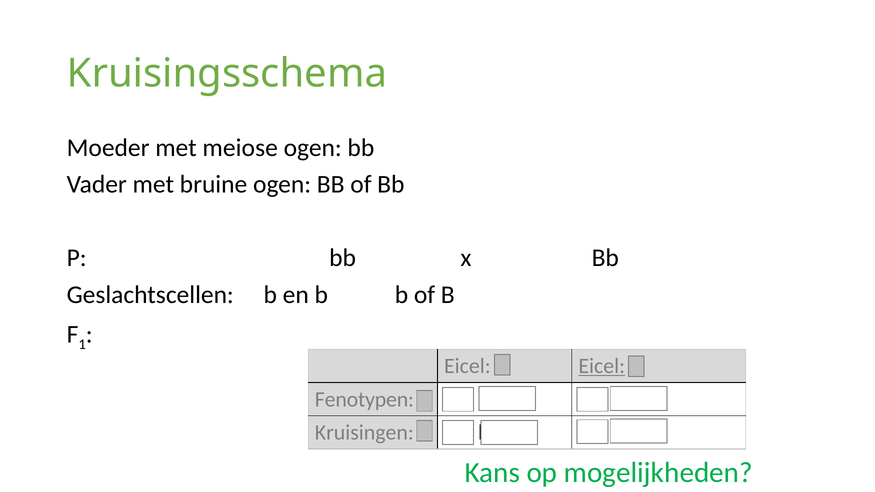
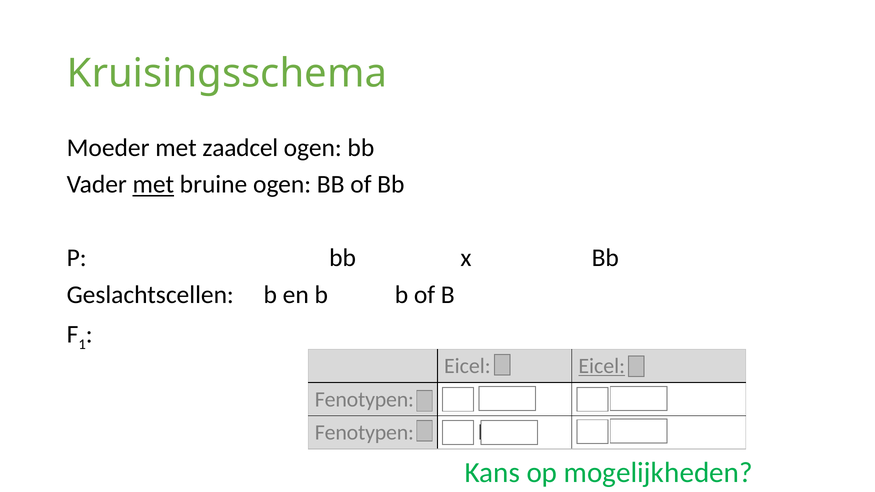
meiose: meiose -> zaadcel
met at (153, 185) underline: none -> present
Kruisingen at (364, 433): Kruisingen -> Fenotypen
